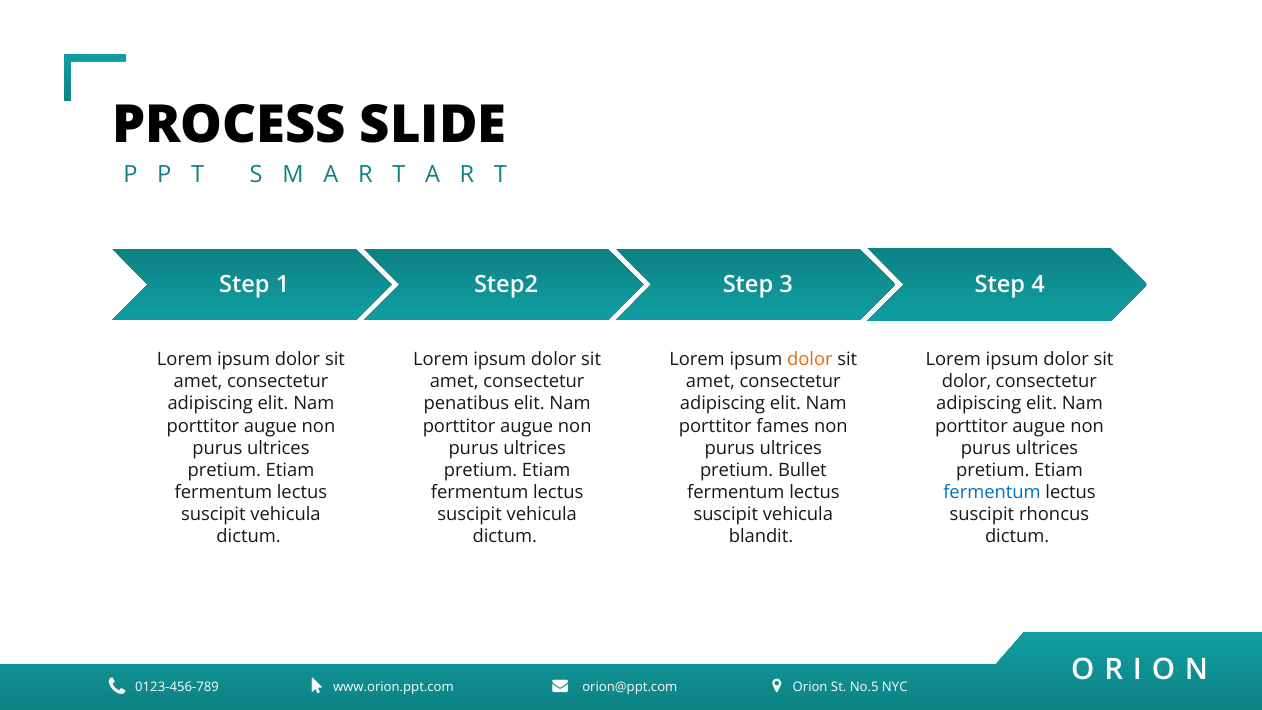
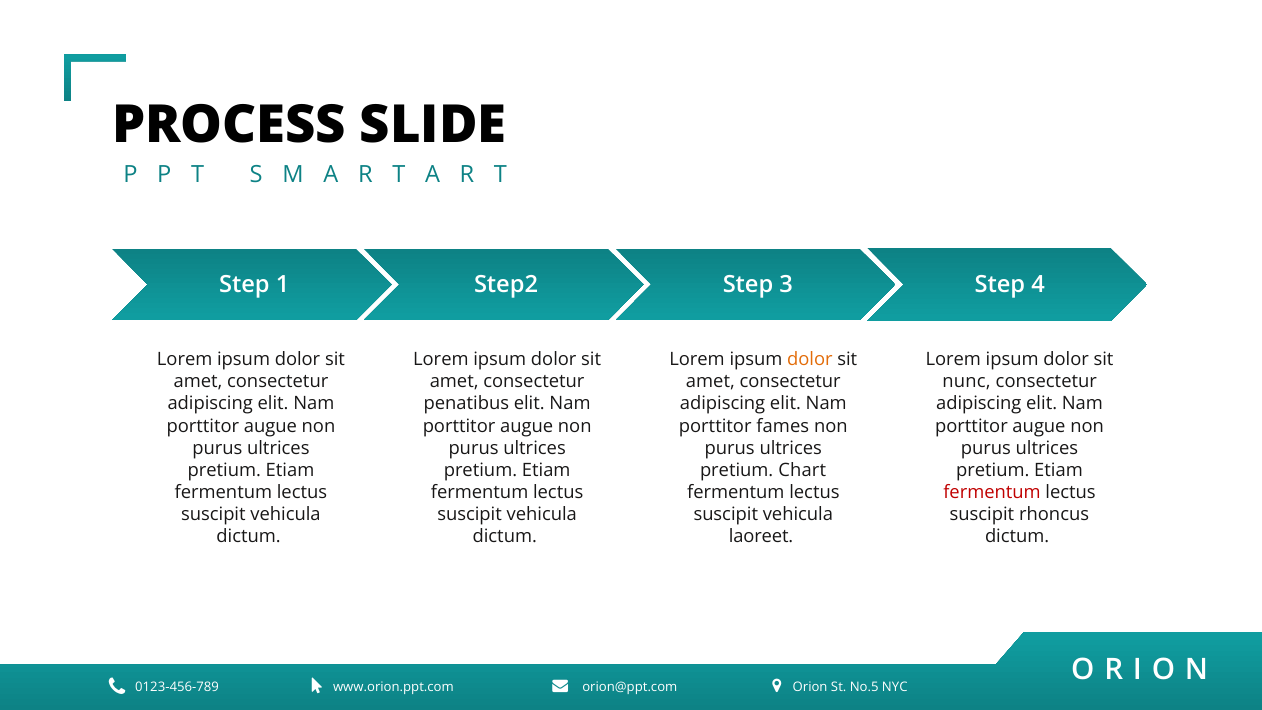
dolor at (967, 382): dolor -> nunc
Bullet: Bullet -> Chart
fermentum at (992, 492) colour: blue -> red
blandit: blandit -> laoreet
